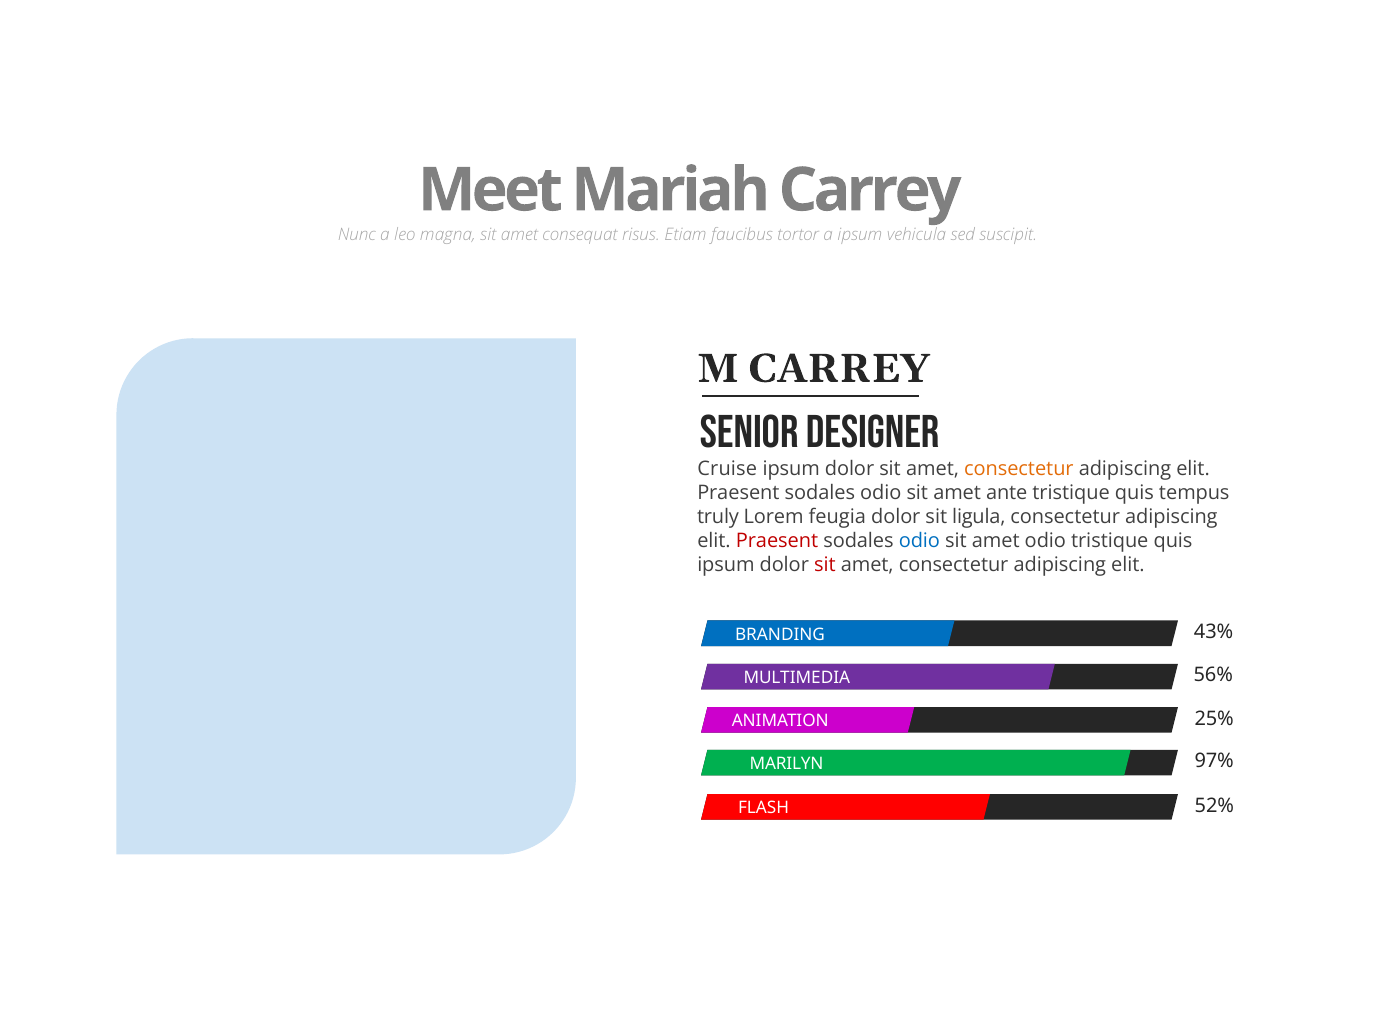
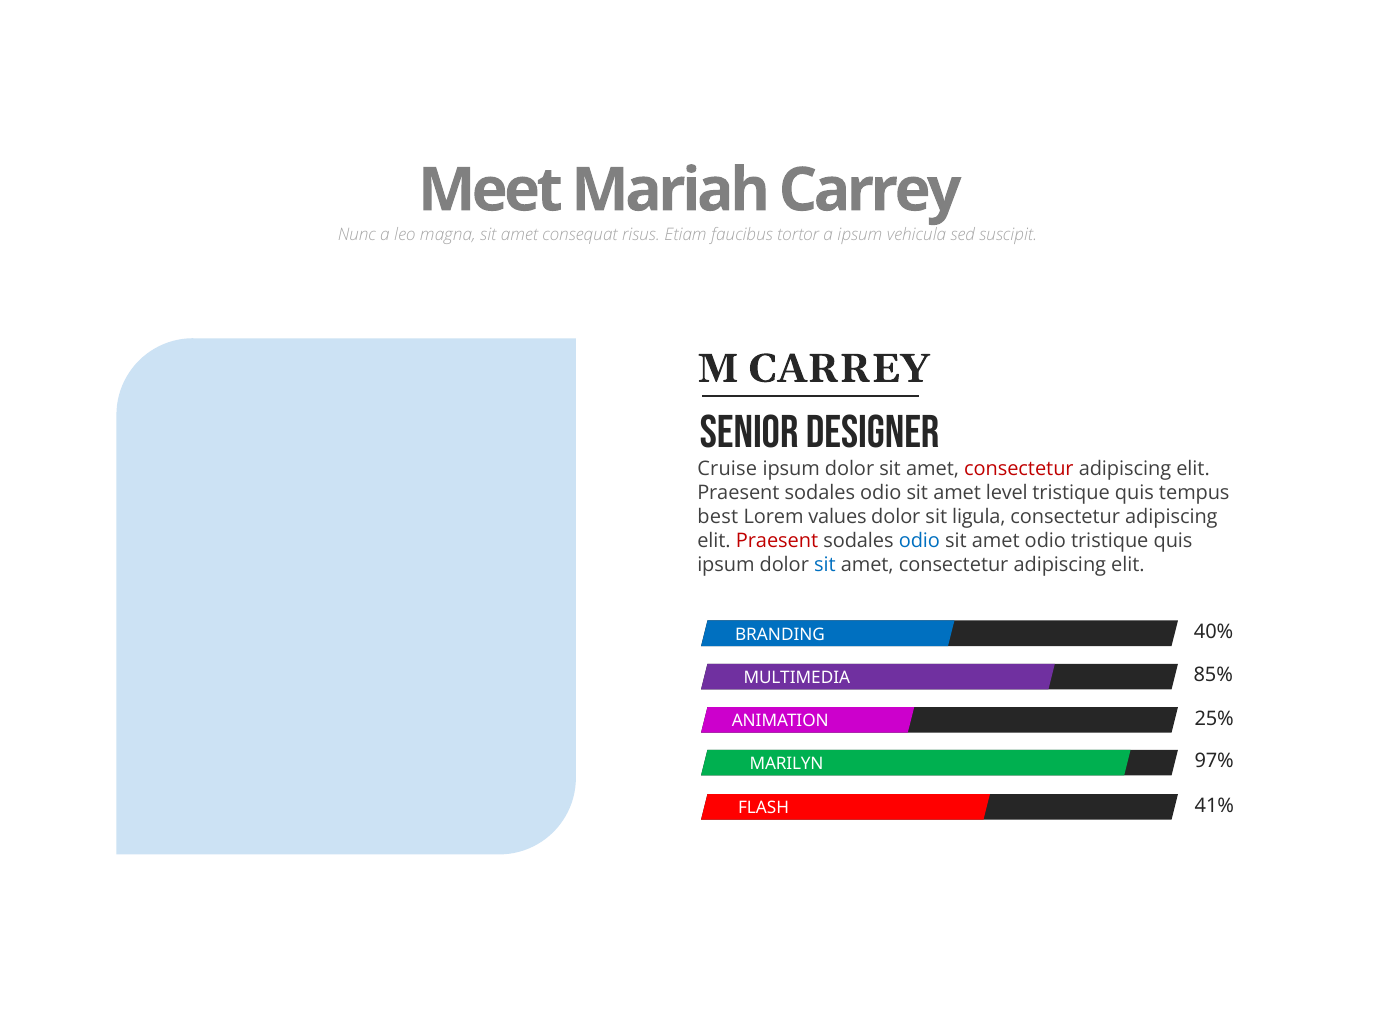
consectetur at (1019, 469) colour: orange -> red
ante: ante -> level
truly: truly -> best
feugia: feugia -> values
sit at (825, 565) colour: red -> blue
43%: 43% -> 40%
56%: 56% -> 85%
52%: 52% -> 41%
